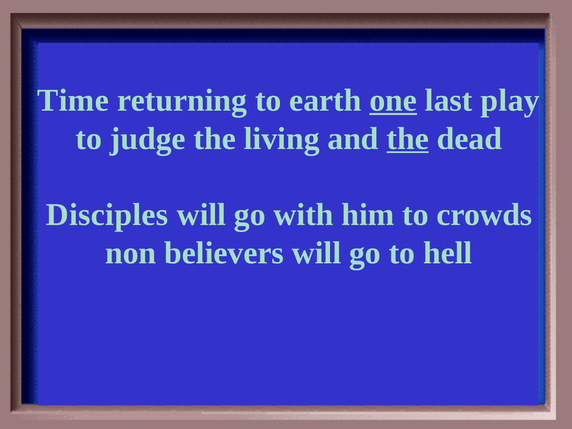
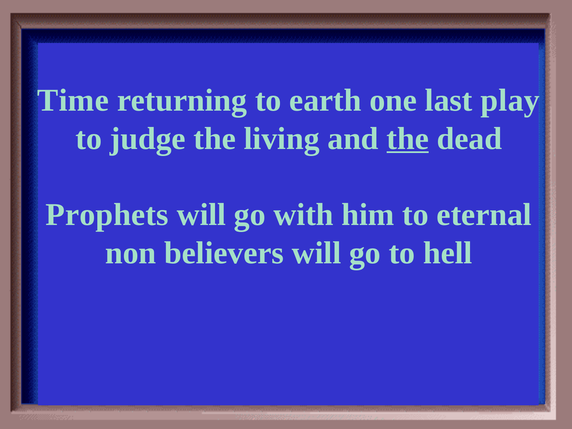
one underline: present -> none
Disciples: Disciples -> Prophets
crowds: crowds -> eternal
